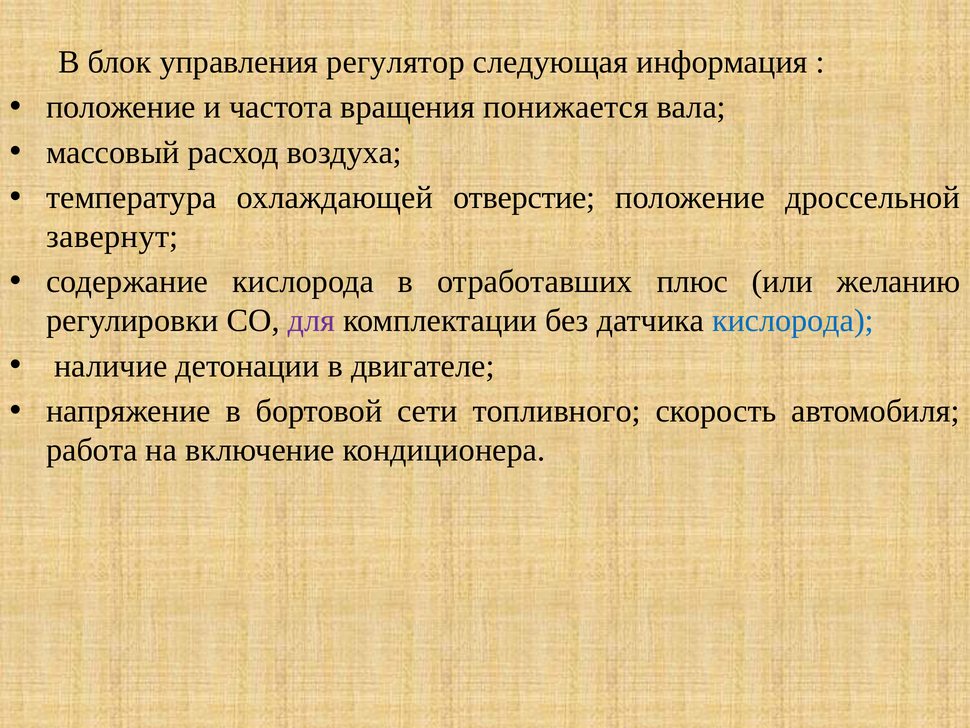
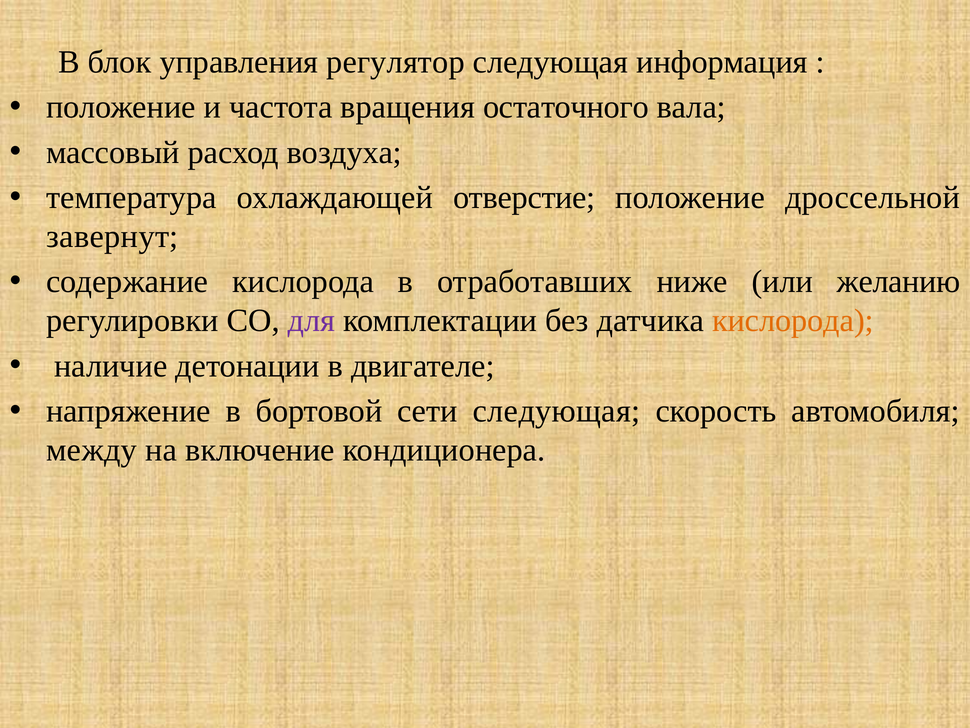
понижается: понижается -> остаточного
плюс: плюс -> ниже
кислорода at (793, 320) colour: blue -> orange
сети топливного: топливного -> следующая
работа: работа -> между
